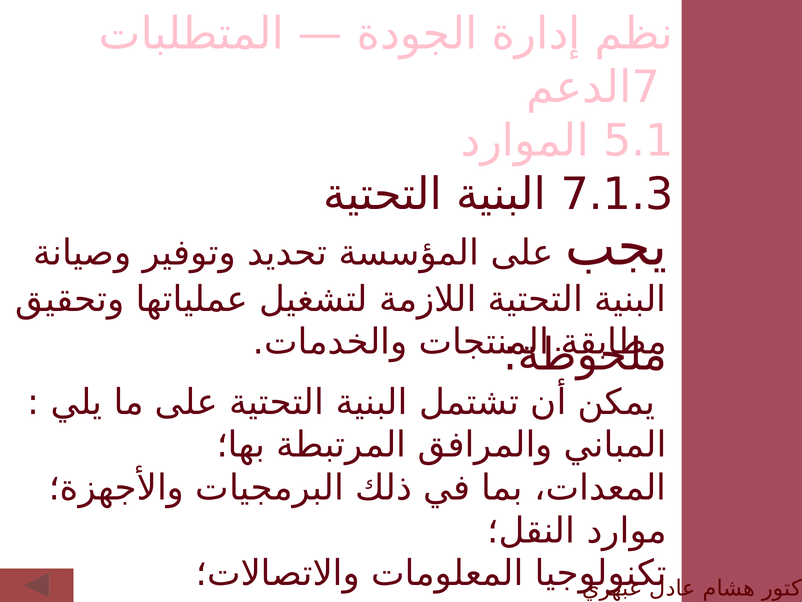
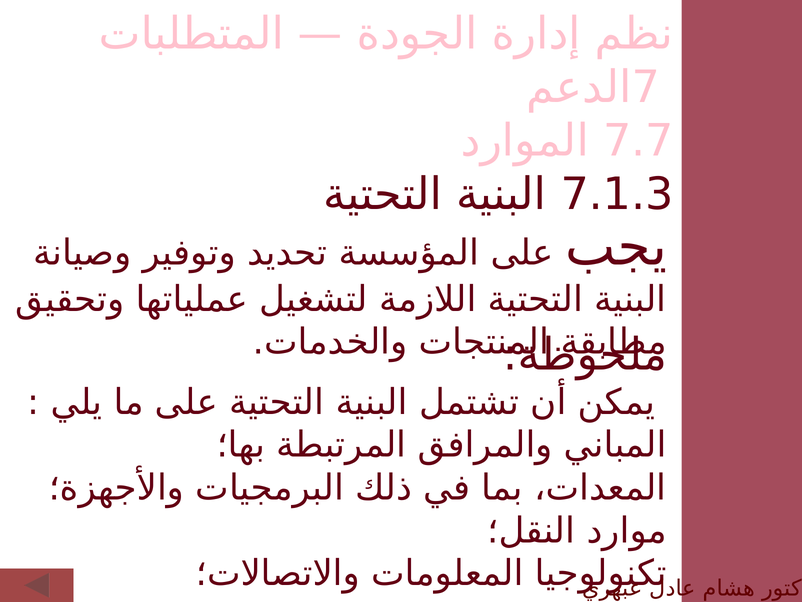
5.1: 5.1 -> 7.7
